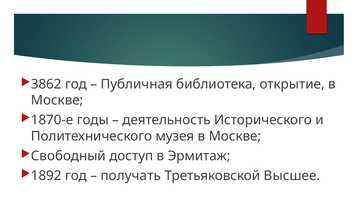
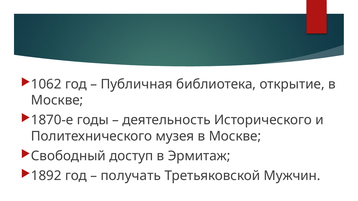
3862: 3862 -> 1062
Высшее: Высшее -> Мужчин
